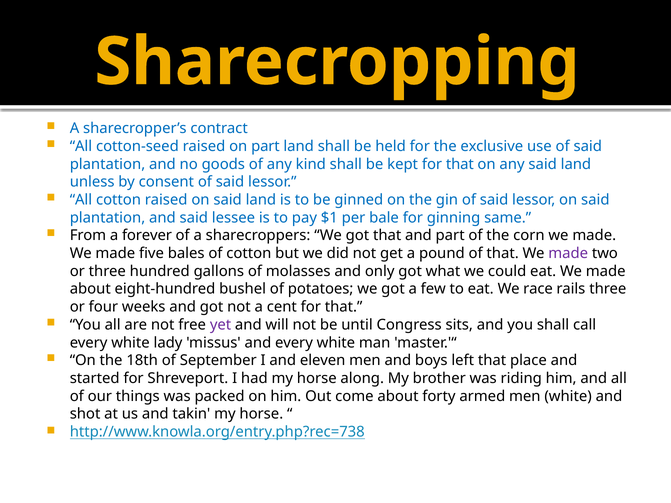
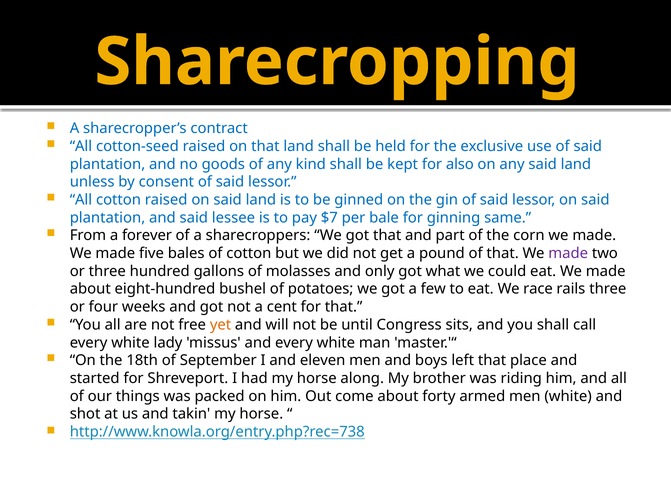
on part: part -> that
kept for that: that -> also
$1: $1 -> $7
yet colour: purple -> orange
